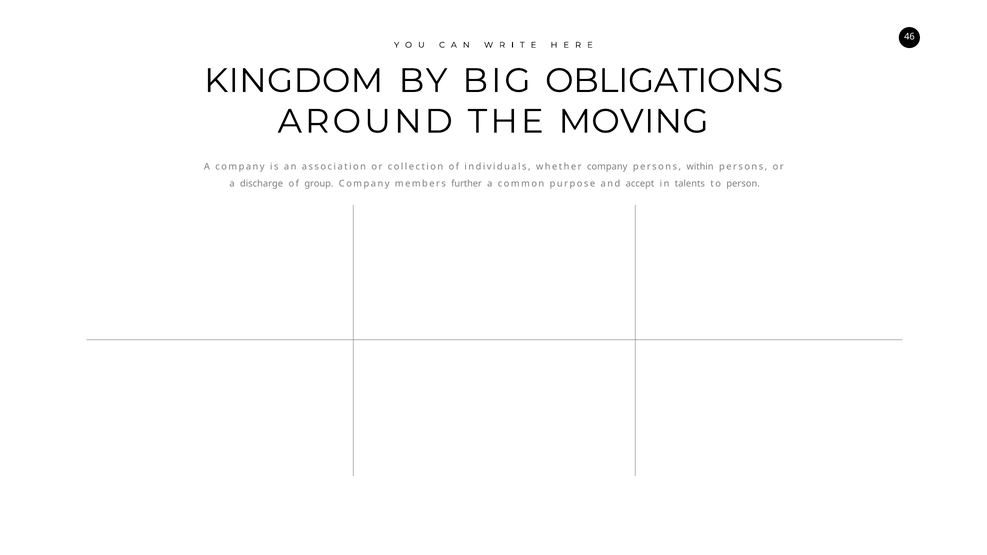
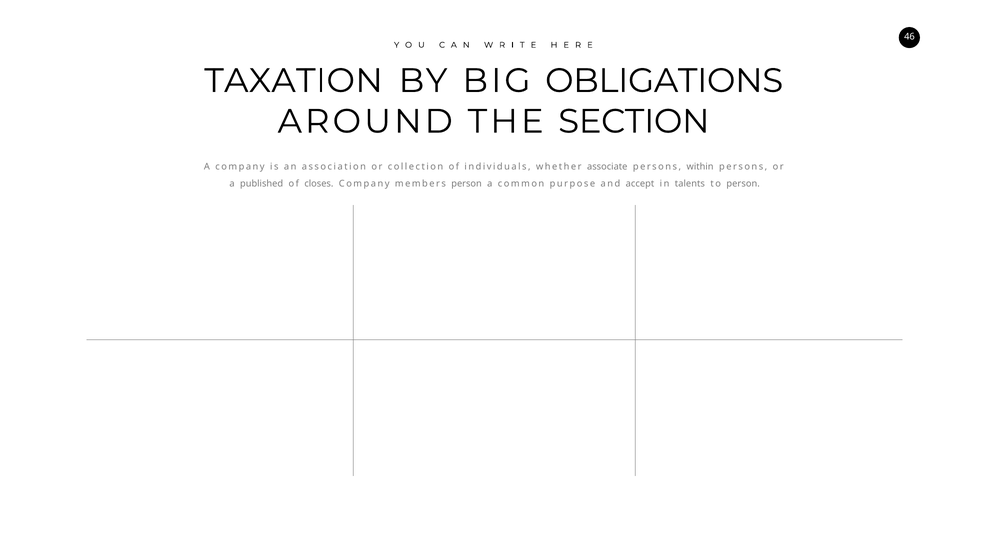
KINGDOM: KINGDOM -> TAXATION
MOVING: MOVING -> SECTION
whether company: company -> associate
discharge: discharge -> published
group: group -> closes
members further: further -> person
